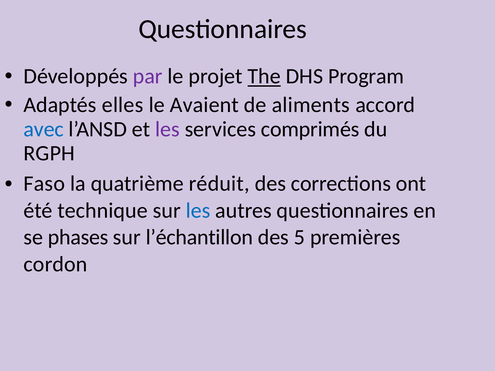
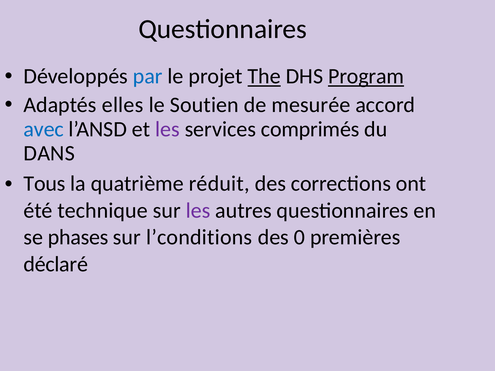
par colour: purple -> blue
Program underline: none -> present
Avaient: Avaient -> Soutien
aliments: aliments -> mesurée
RGPH: RGPH -> DANS
Faso: Faso -> Tous
les at (198, 211) colour: blue -> purple
l’échantillon: l’échantillon -> l’conditions
5: 5 -> 0
cordon: cordon -> déclaré
